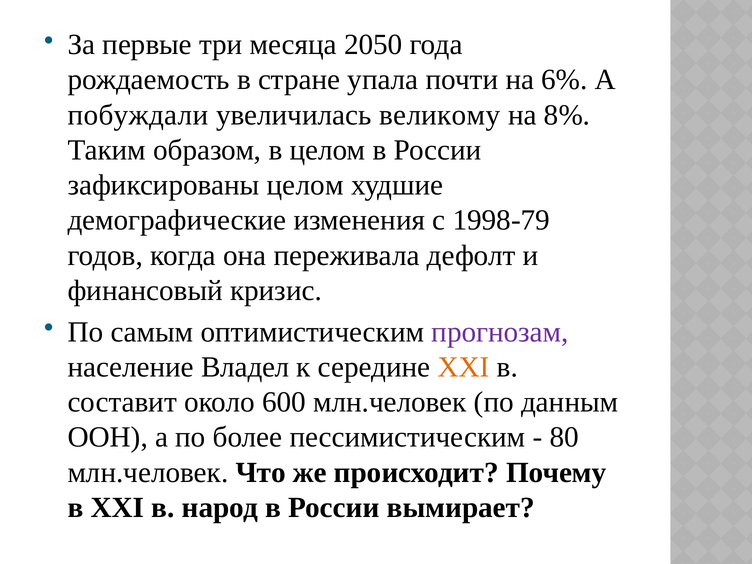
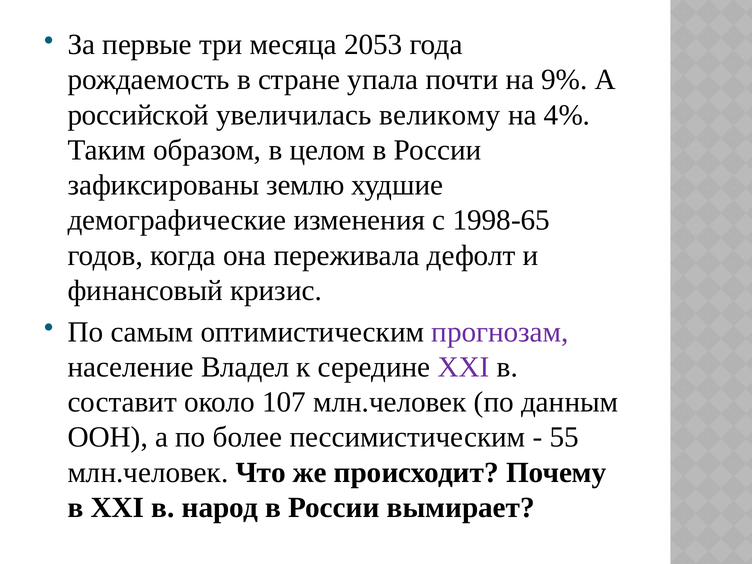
2050: 2050 -> 2053
6%: 6% -> 9%
побуждали: побуждали -> российской
8%: 8% -> 4%
зафиксированы целом: целом -> землю
1998-79: 1998-79 -> 1998-65
XXI at (464, 367) colour: orange -> purple
600: 600 -> 107
80: 80 -> 55
